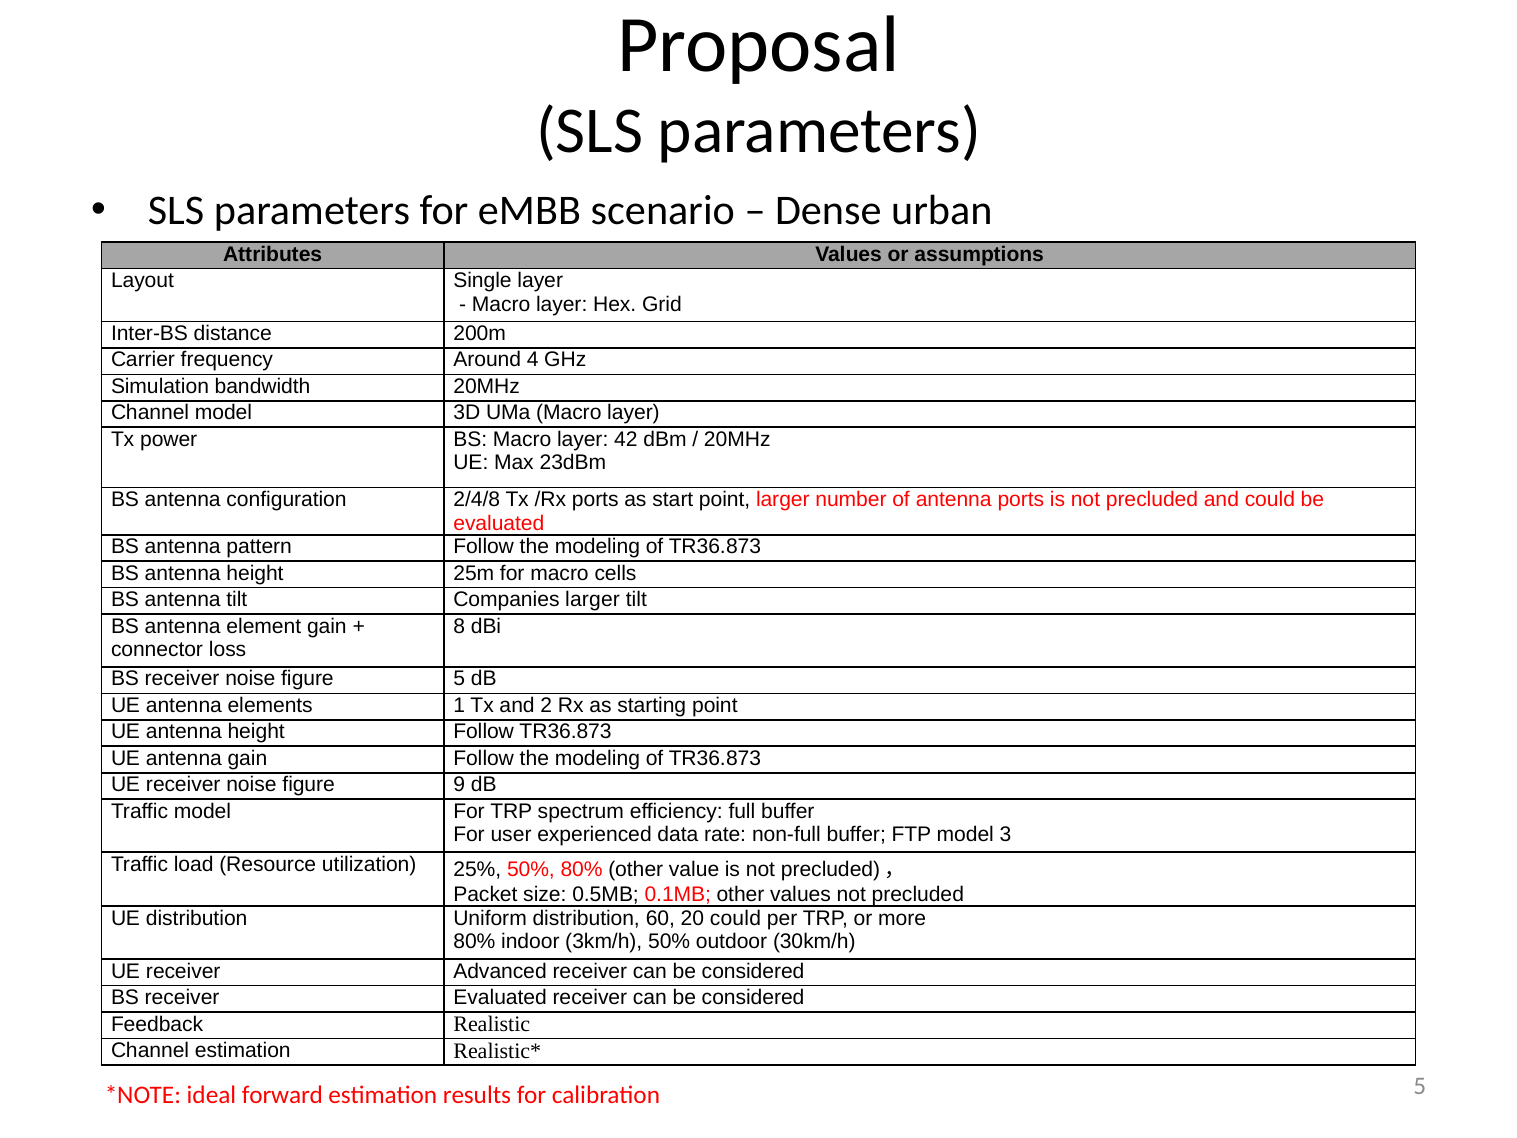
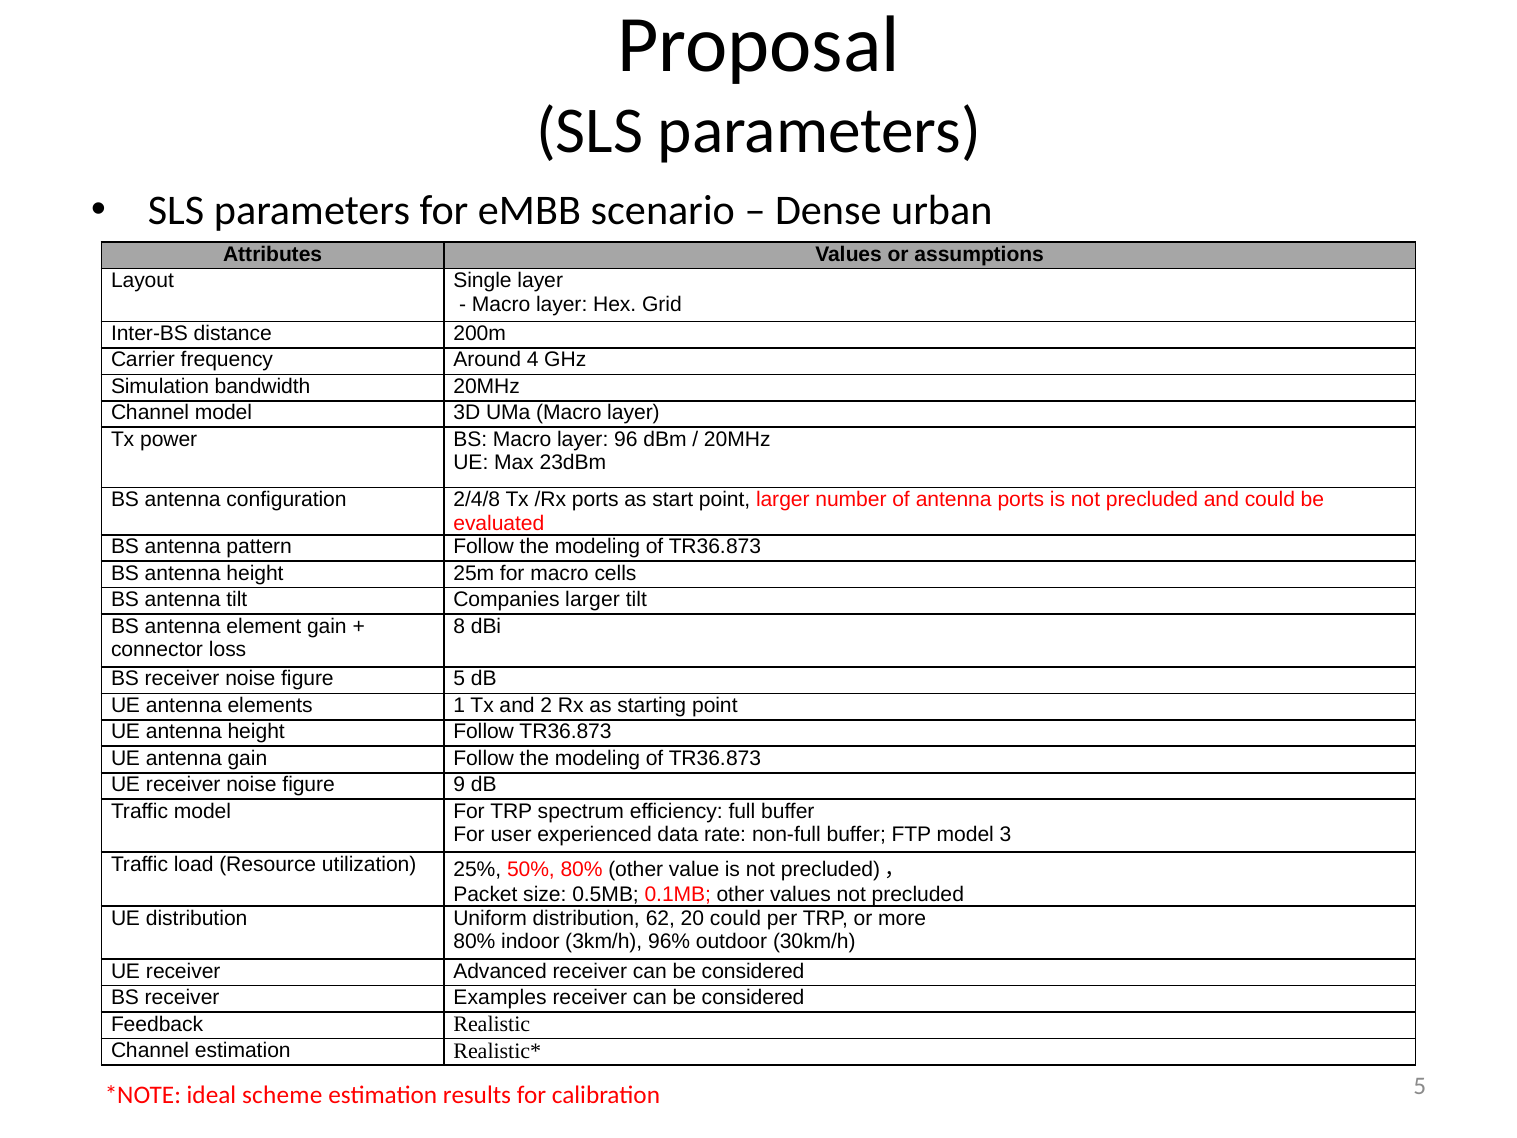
42: 42 -> 96
60: 60 -> 62
3km/h 50%: 50% -> 96%
receiver Evaluated: Evaluated -> Examples
forward: forward -> scheme
